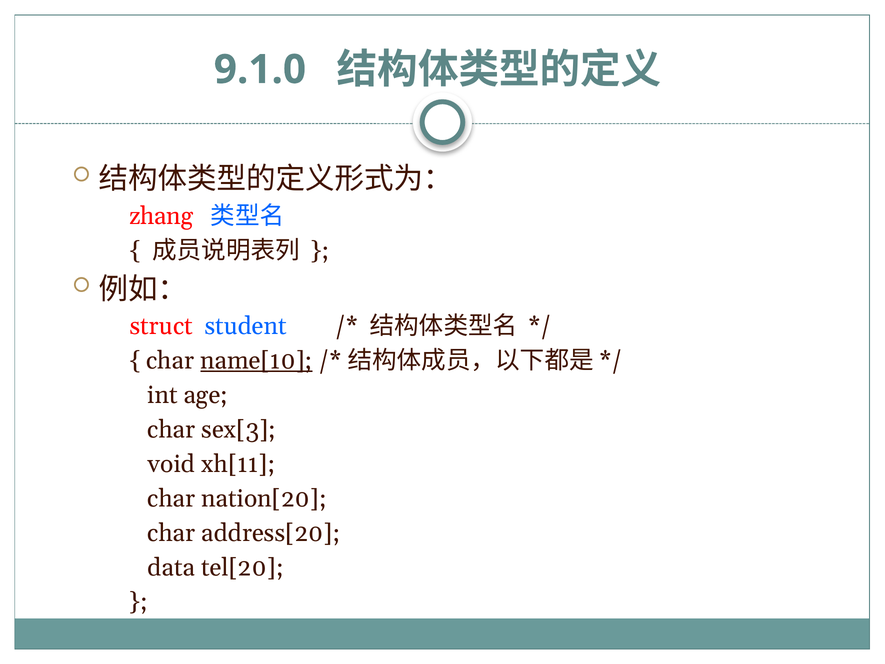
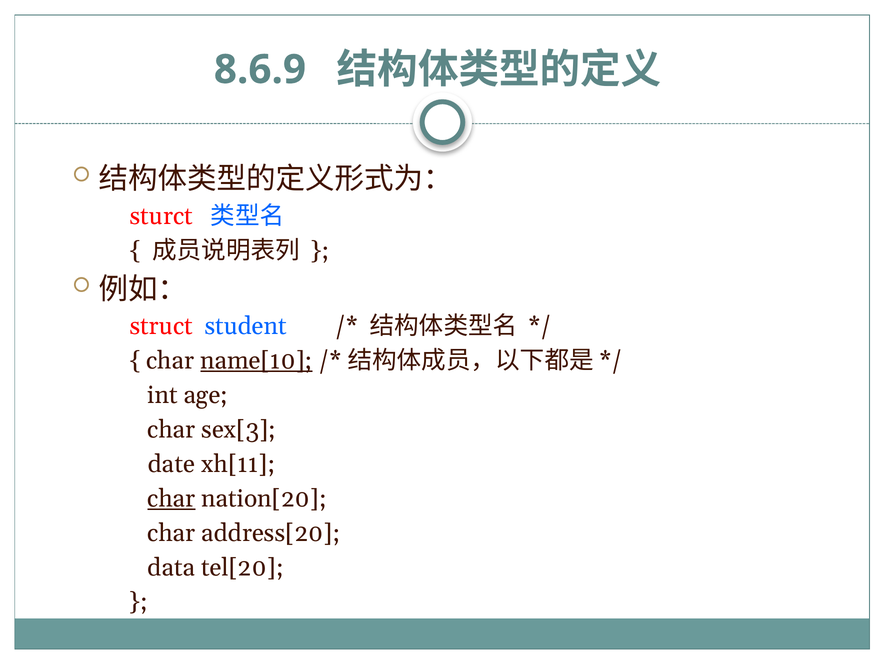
9.1.0: 9.1.0 -> 8.6.9
zhang: zhang -> sturct
void: void -> date
char at (171, 498) underline: none -> present
